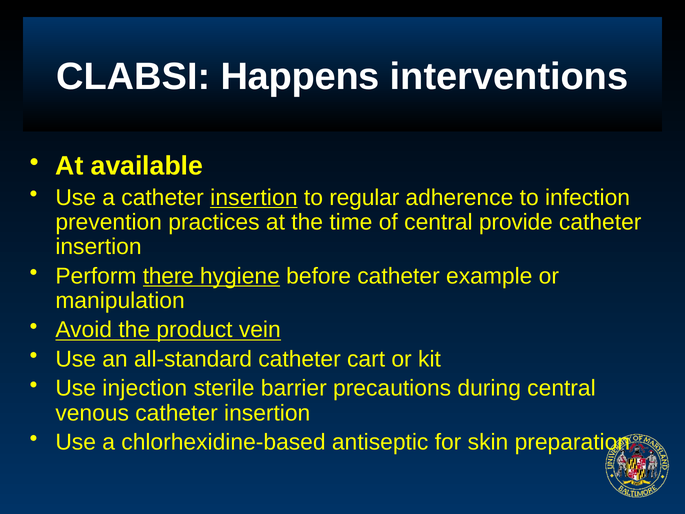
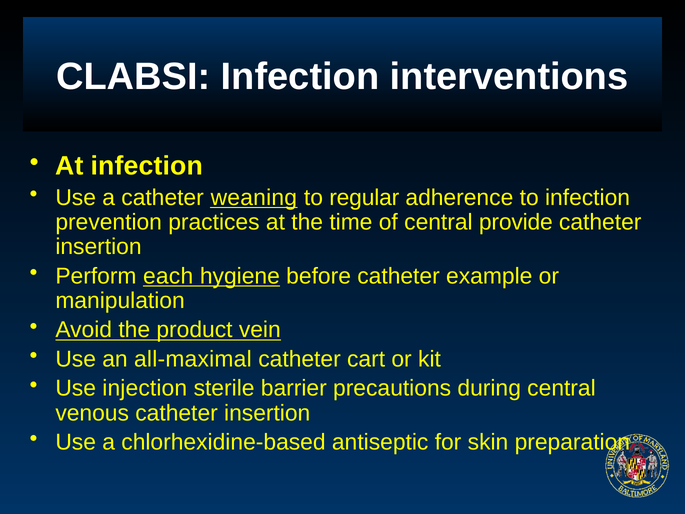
CLABSI Happens: Happens -> Infection
At available: available -> infection
a catheter insertion: insertion -> weaning
there: there -> each
all-standard: all-standard -> all-maximal
